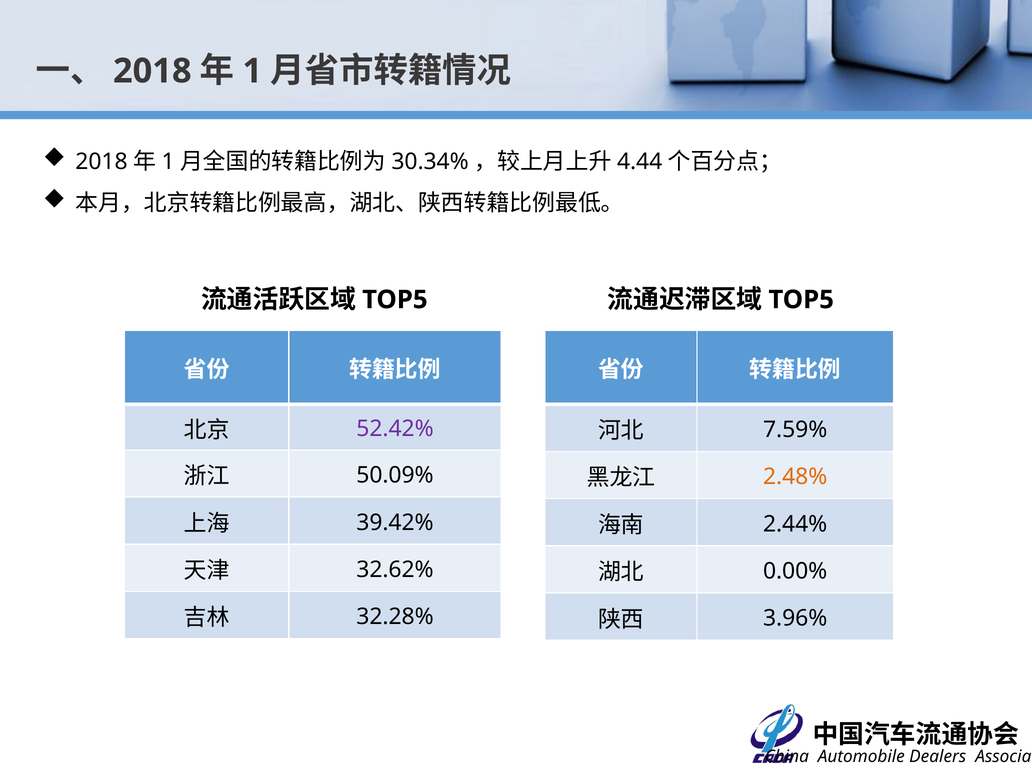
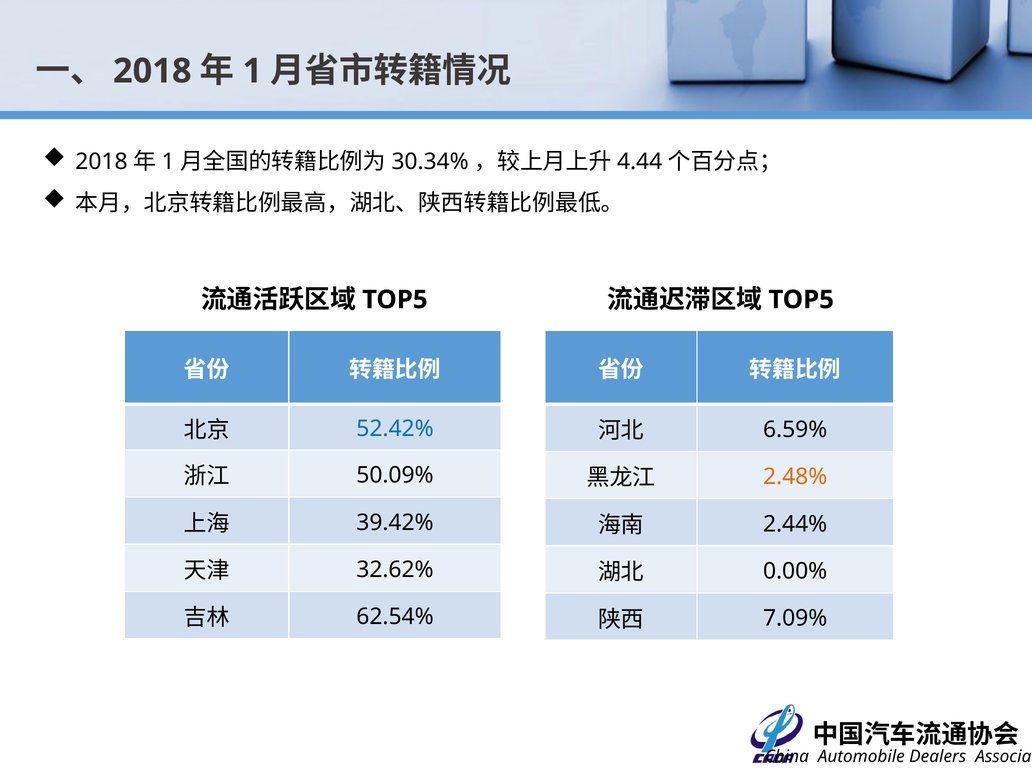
52.42% colour: purple -> blue
7.59%: 7.59% -> 6.59%
32.28%: 32.28% -> 62.54%
3.96%: 3.96% -> 7.09%
